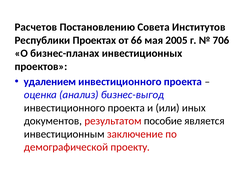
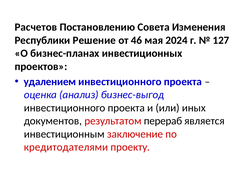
Институтов: Институтов -> Изменения
Проектах: Проектах -> Решение
66: 66 -> 46
2005: 2005 -> 2024
706: 706 -> 127
пособие: пособие -> перераб
демографической: демографической -> кредитодателями
